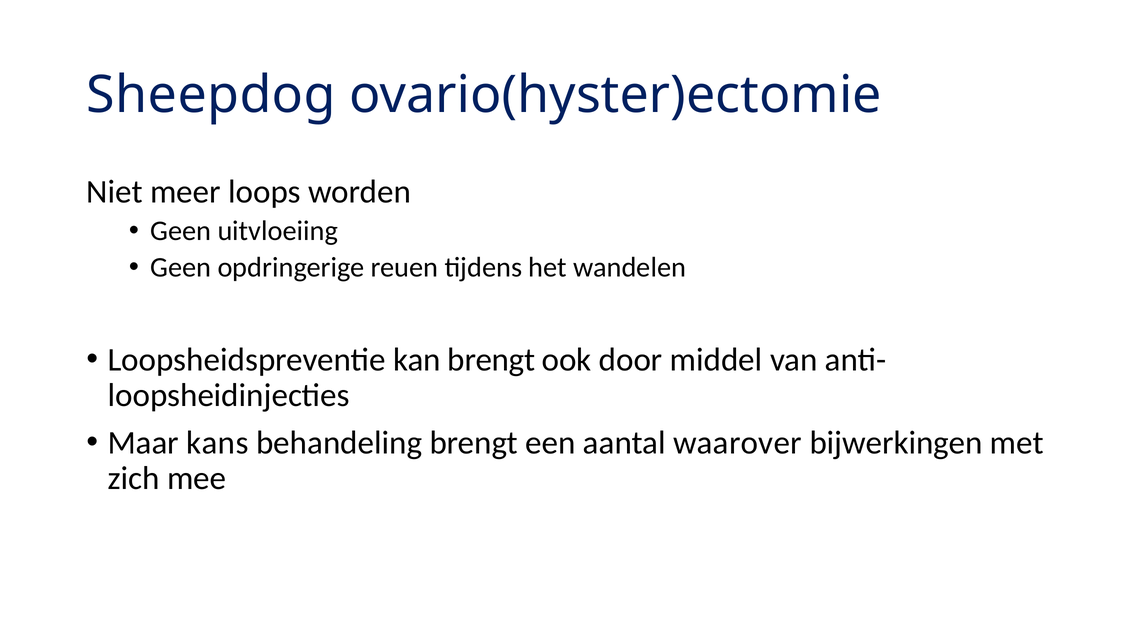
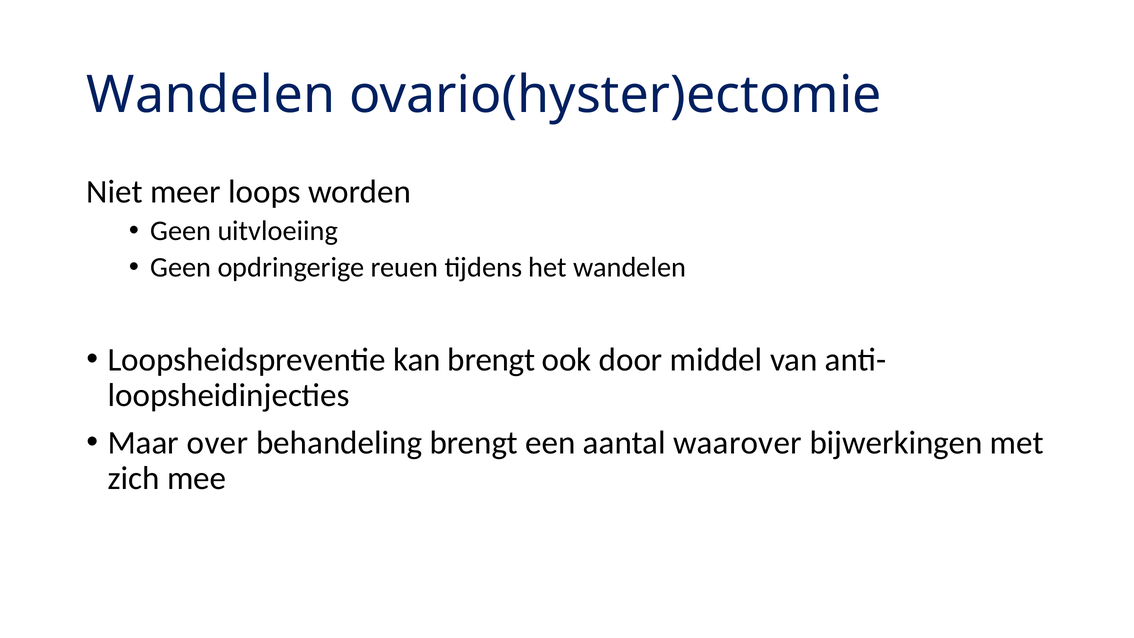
Sheepdog at (211, 95): Sheepdog -> Wandelen
kans: kans -> over
